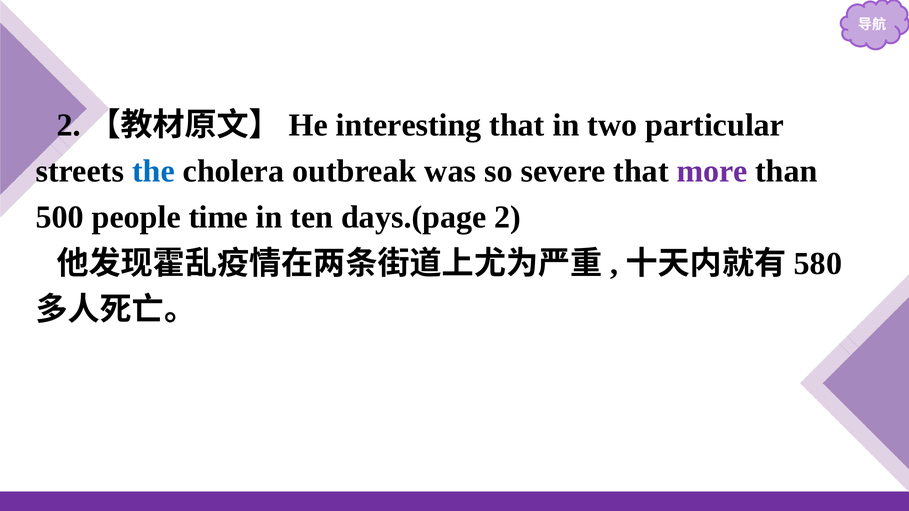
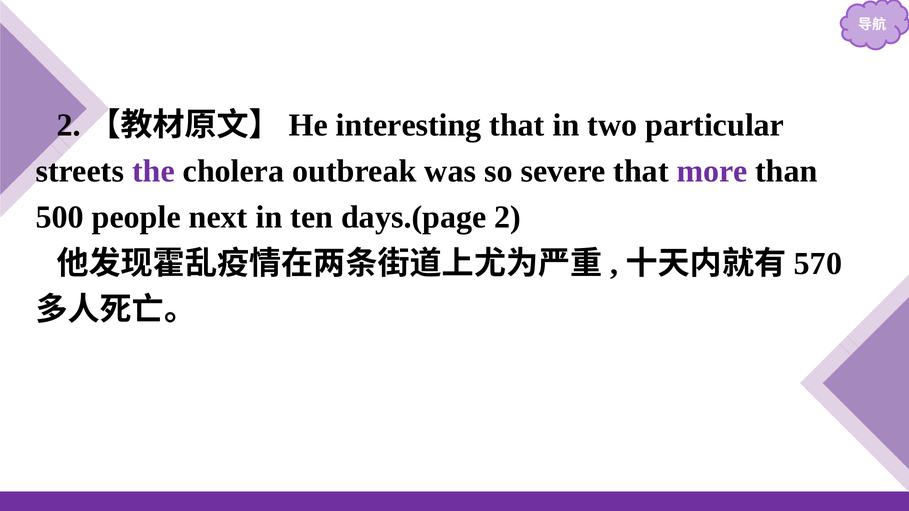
the colour: blue -> purple
time: time -> next
580: 580 -> 570
